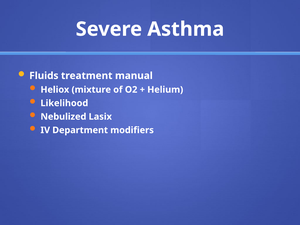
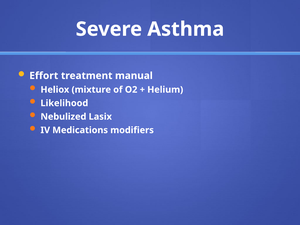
Fluids: Fluids -> Effort
Department: Department -> Medications
